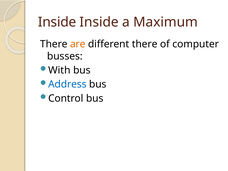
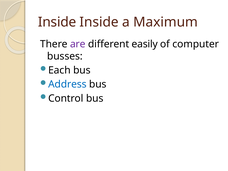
are colour: orange -> purple
different there: there -> easily
With: With -> Each
